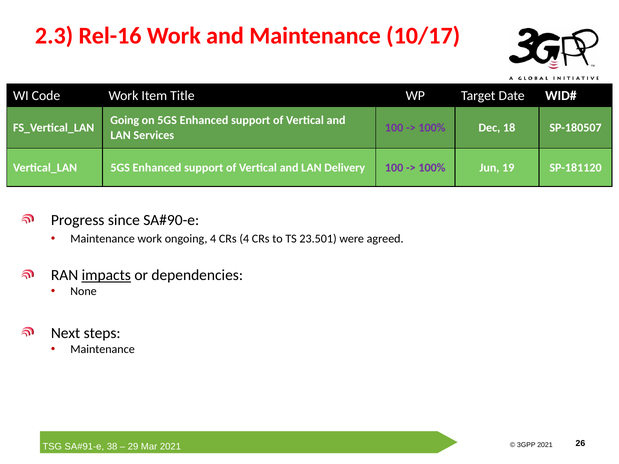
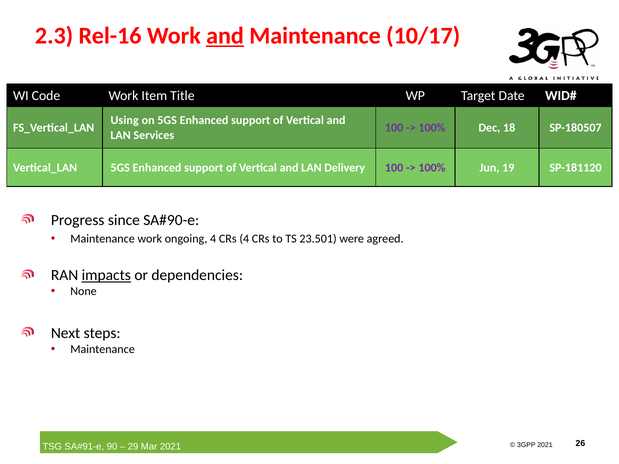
and at (225, 36) underline: none -> present
Going: Going -> Using
38: 38 -> 90
